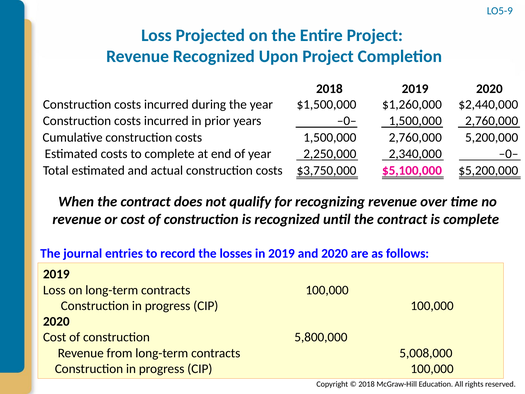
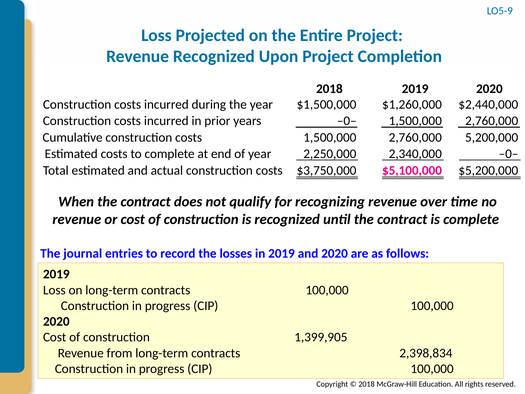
5,800,000: 5,800,000 -> 1,399,905
5,008,000: 5,008,000 -> 2,398,834
